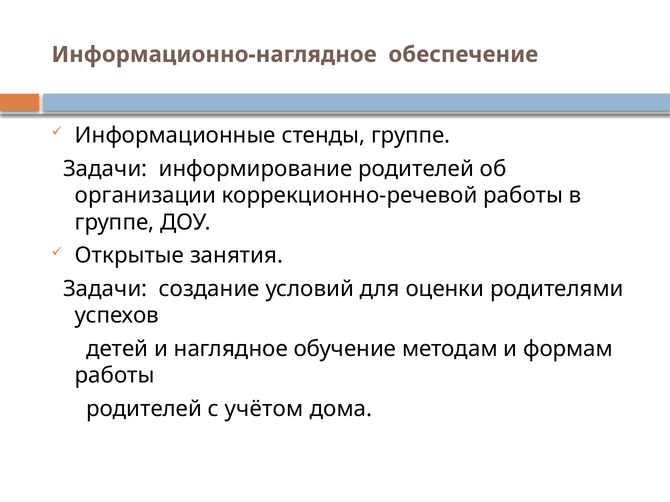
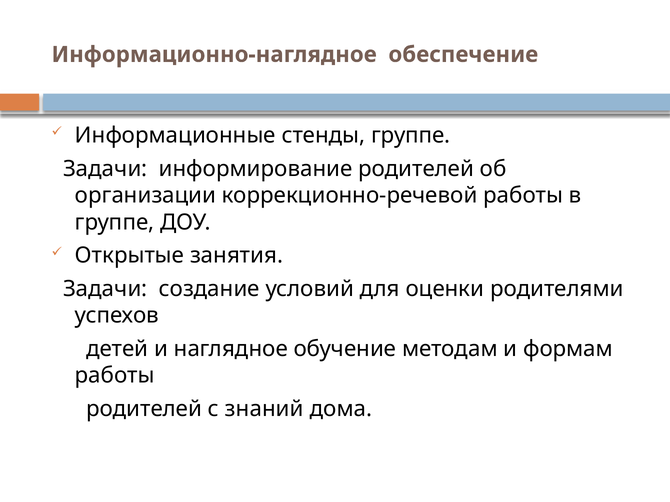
учётом: учётом -> знаний
